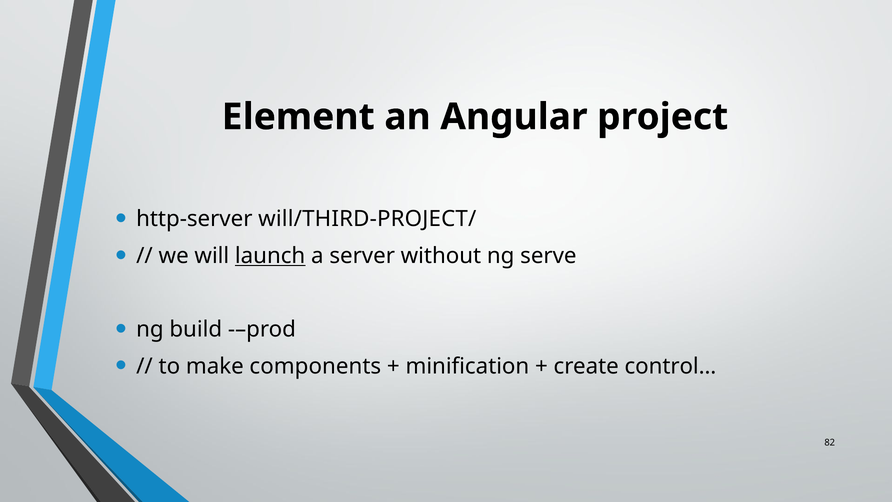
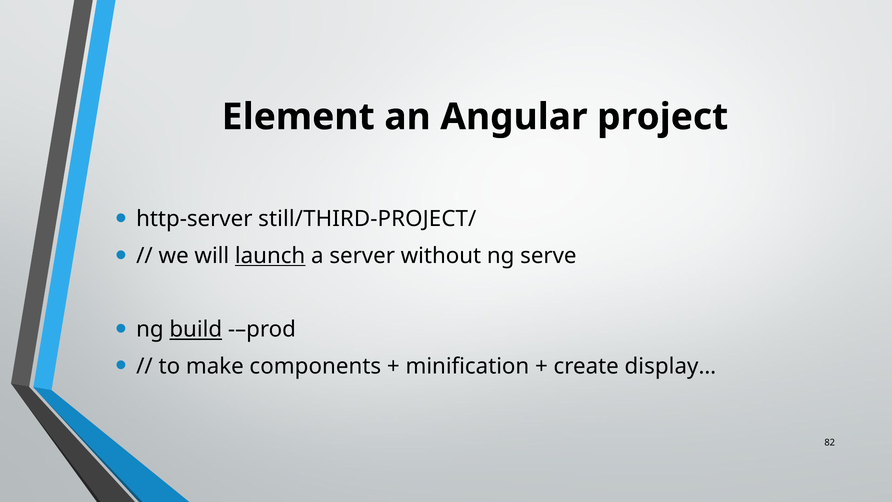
will/THIRD-PROJECT/: will/THIRD-PROJECT/ -> still/THIRD-PROJECT/
build underline: none -> present
control…: control… -> display…
